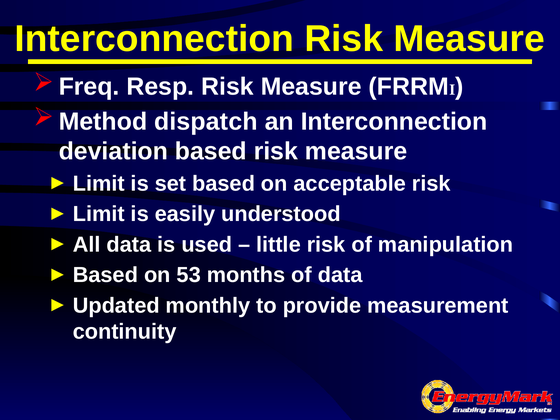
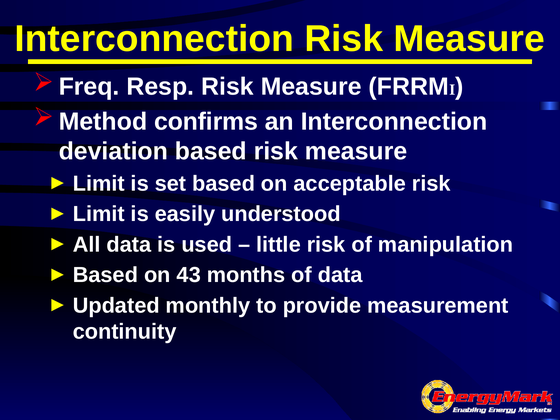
dispatch: dispatch -> confirms
53: 53 -> 43
